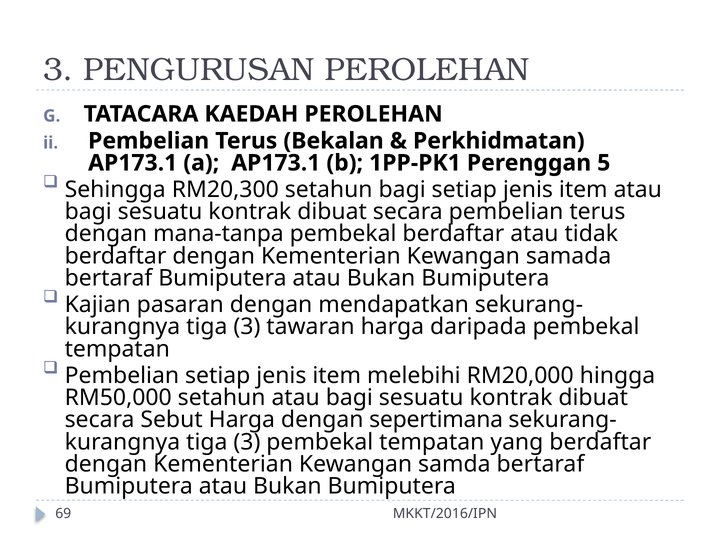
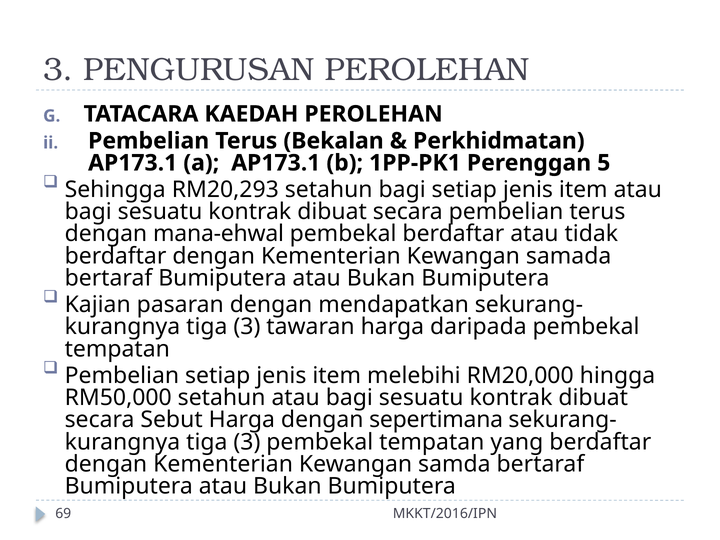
RM20,300: RM20,300 -> RM20,293
mana-tanpa: mana-tanpa -> mana-ehwal
